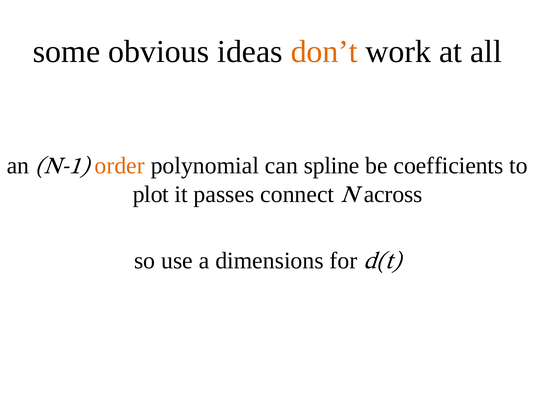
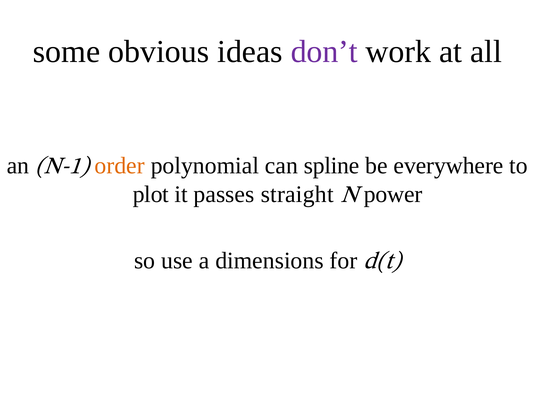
don’t colour: orange -> purple
coefficients: coefficients -> everywhere
connect: connect -> straight
across: across -> power
